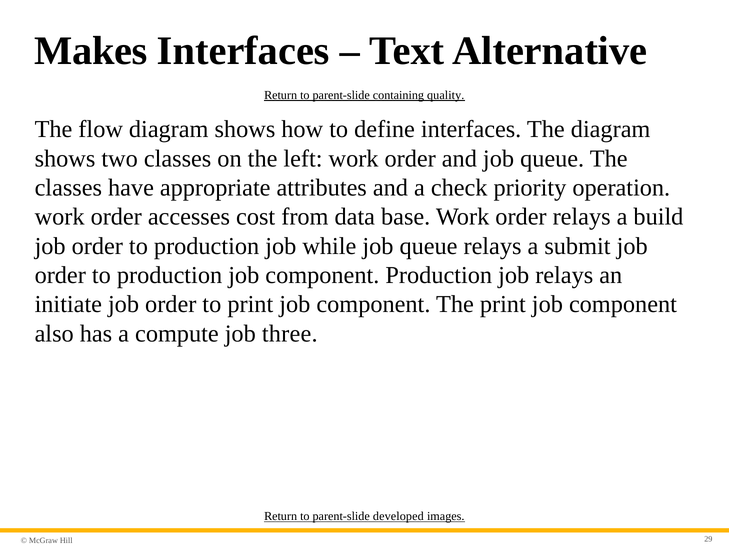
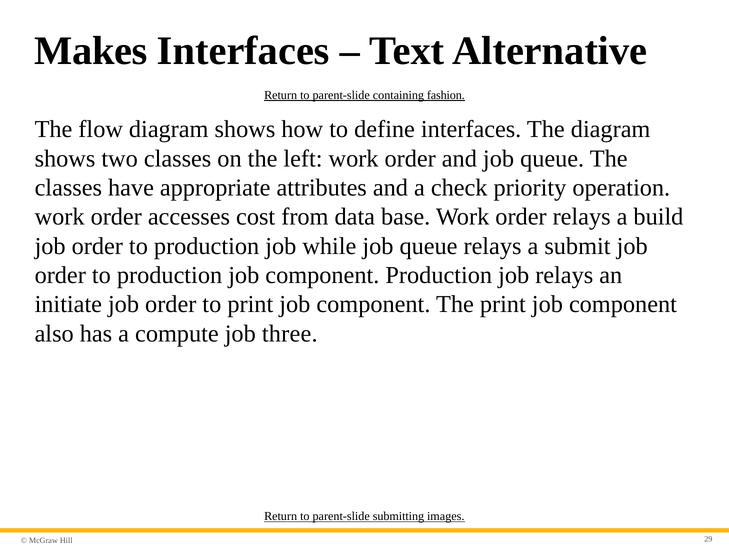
quality: quality -> fashion
developed: developed -> submitting
